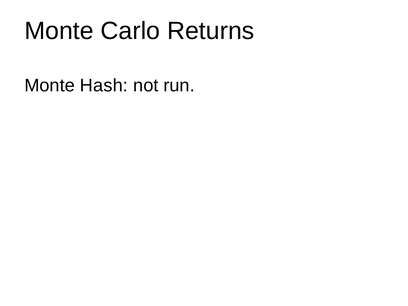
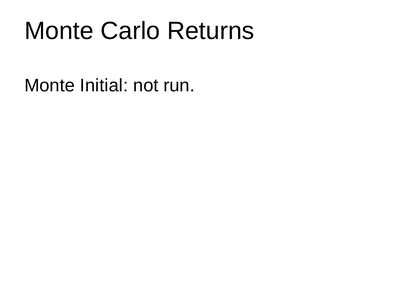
Hash: Hash -> Initial
